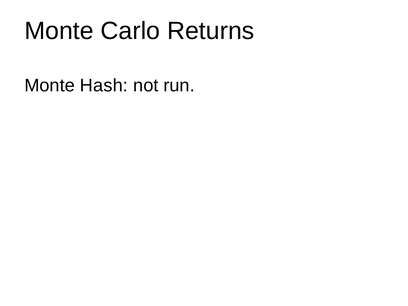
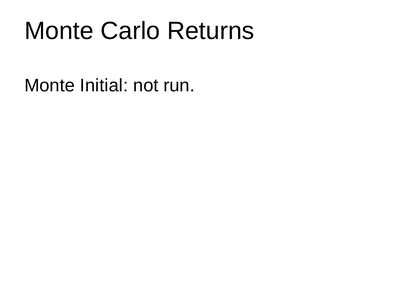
Hash: Hash -> Initial
